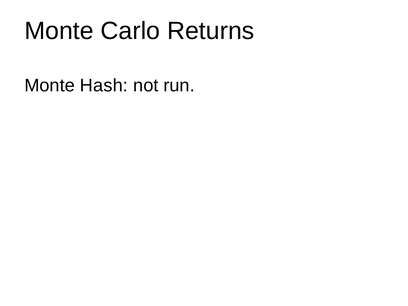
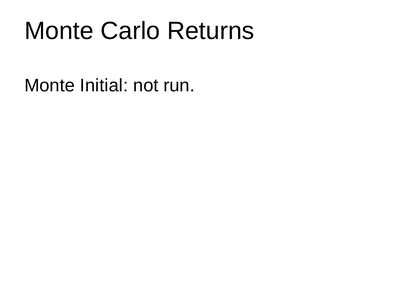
Hash: Hash -> Initial
